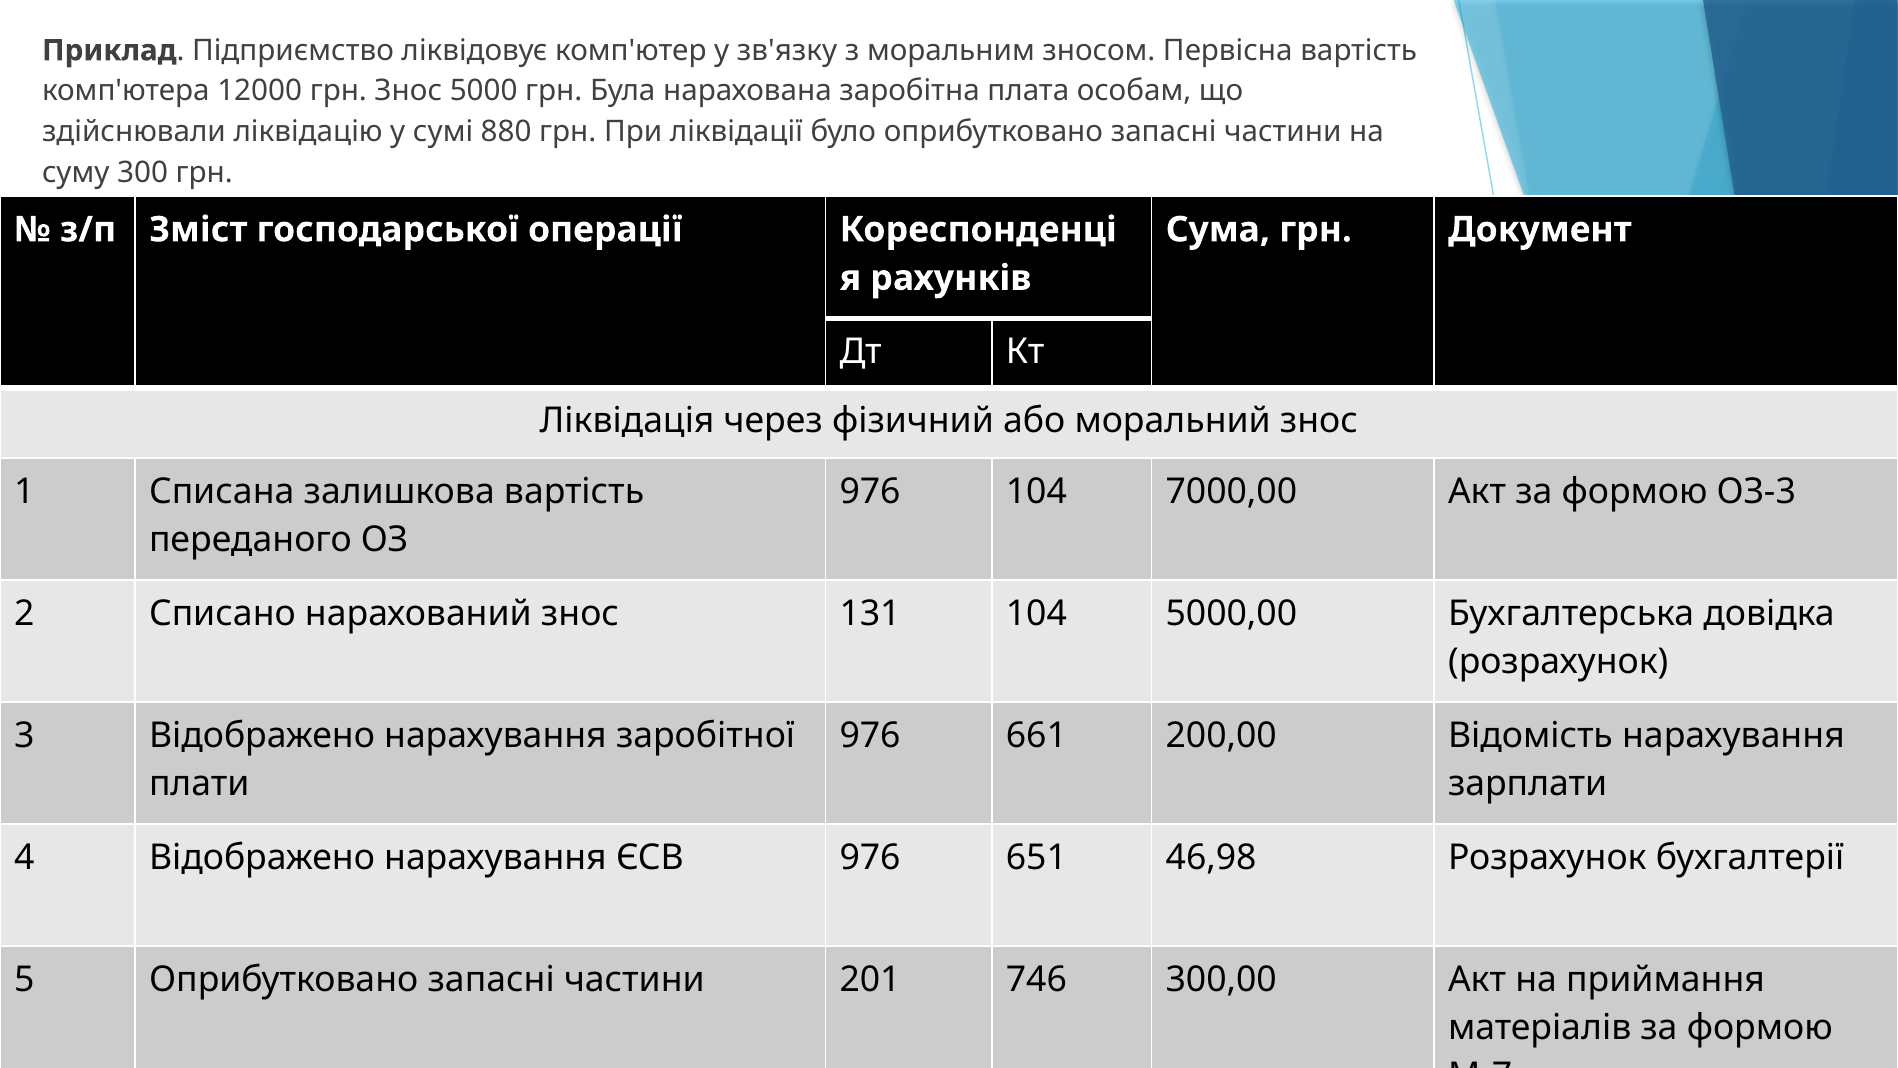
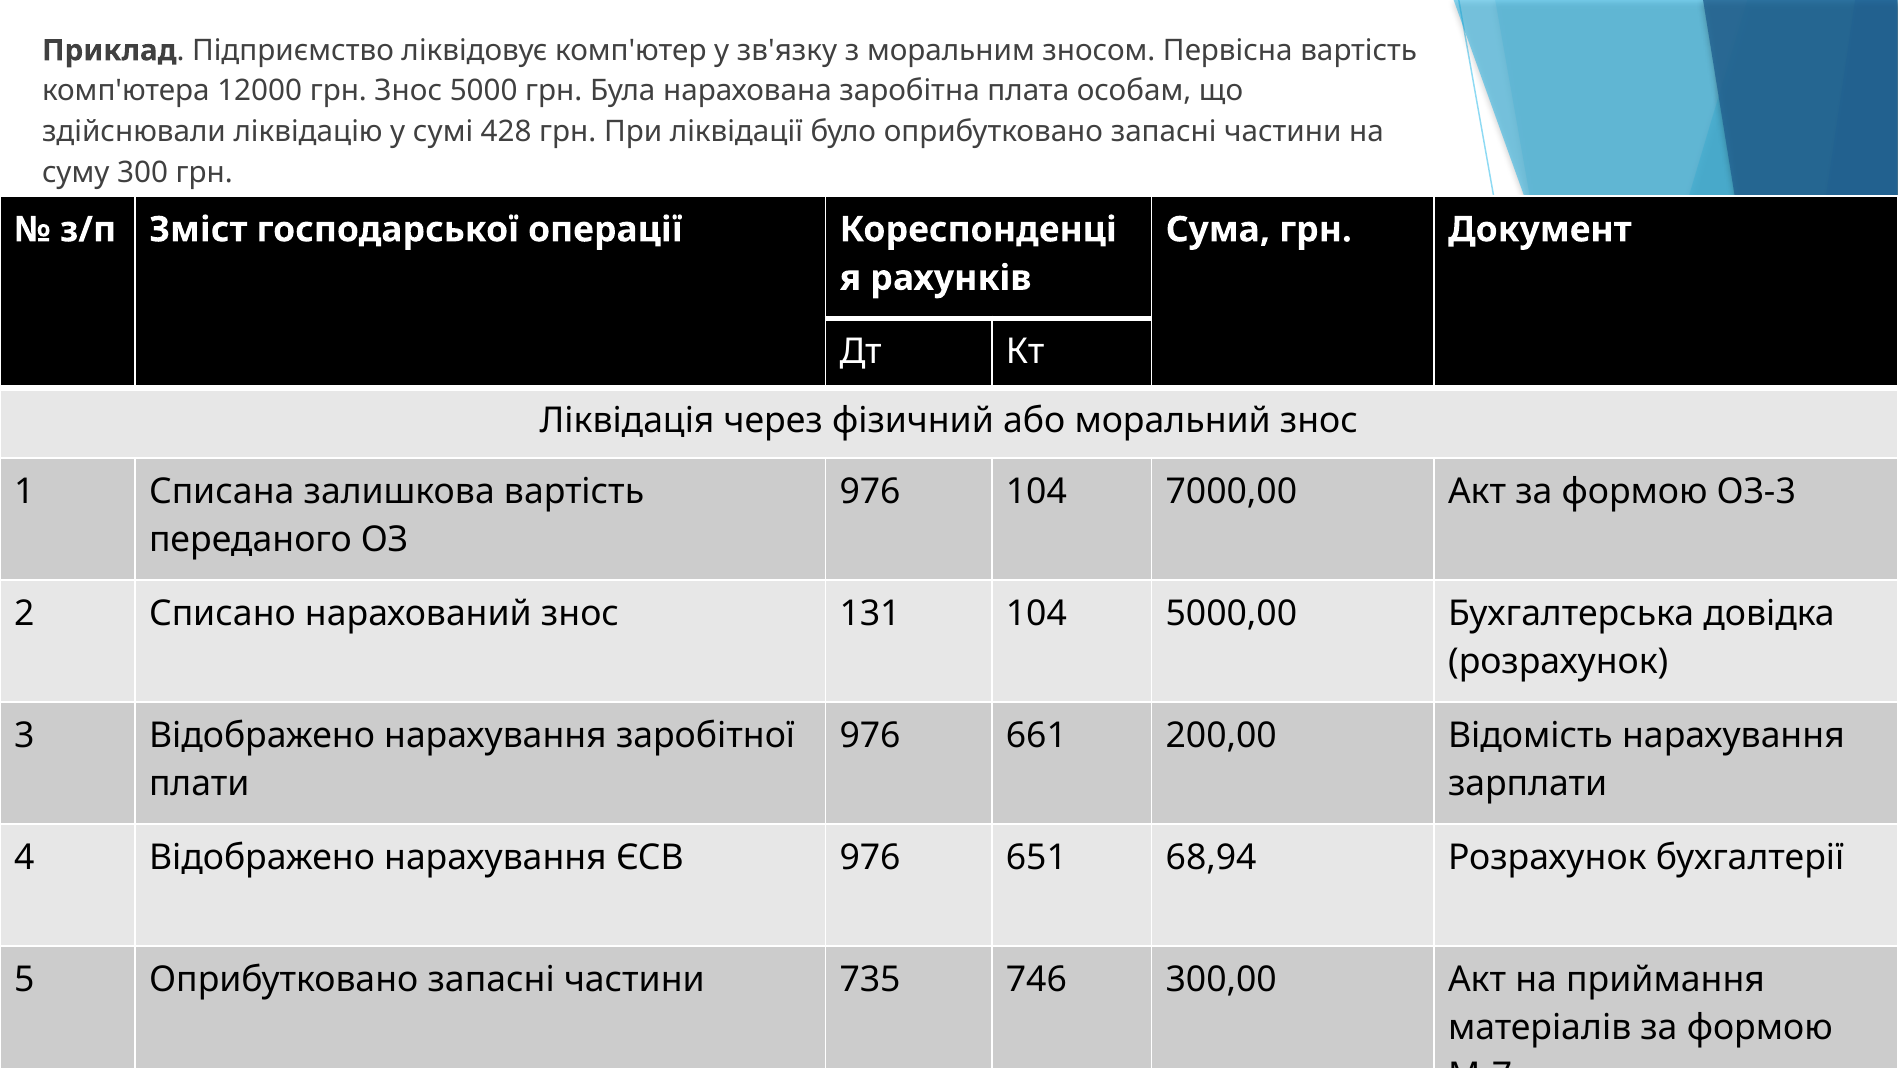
880: 880 -> 428
46,98: 46,98 -> 68,94
201: 201 -> 735
